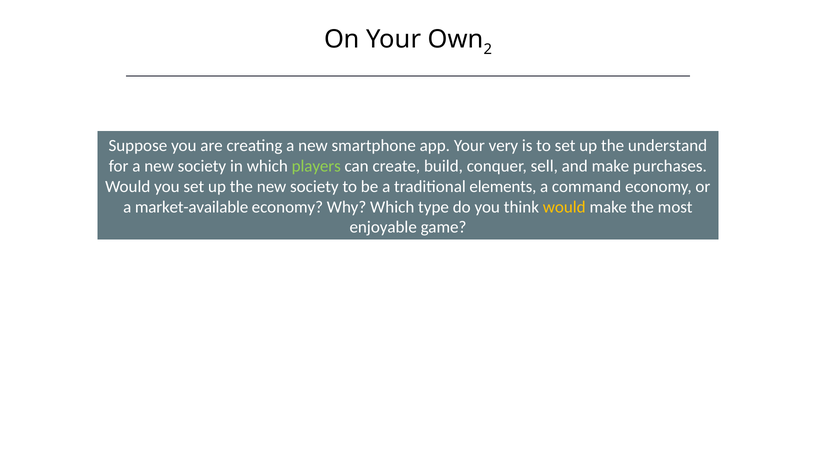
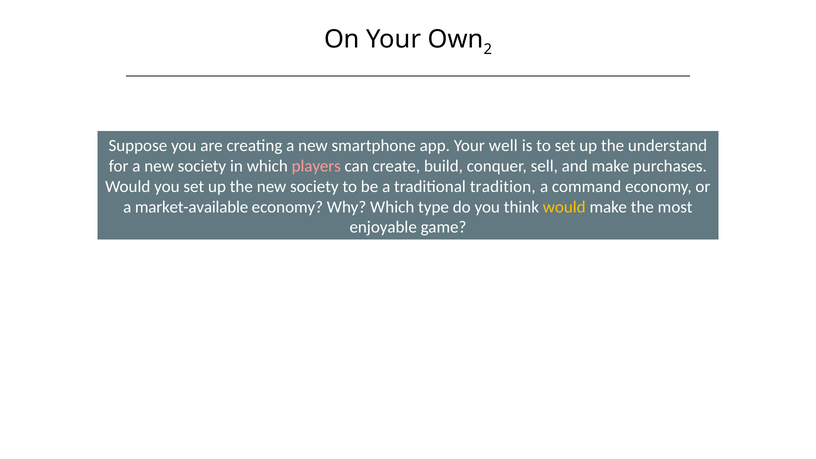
very: very -> well
players colour: light green -> pink
elements: elements -> tradition
